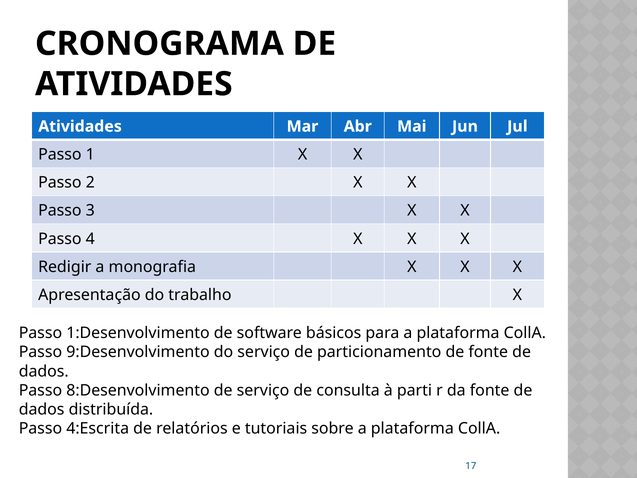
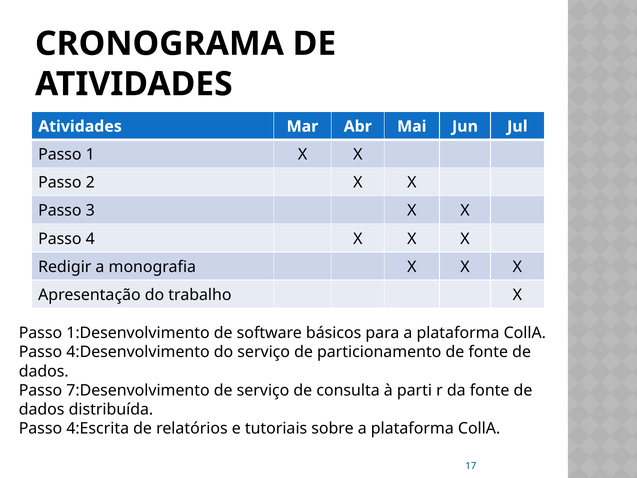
9:Desenvolvimento: 9:Desenvolvimento -> 4:Desenvolvimento
8:Desenvolvimento: 8:Desenvolvimento -> 7:Desenvolvimento
